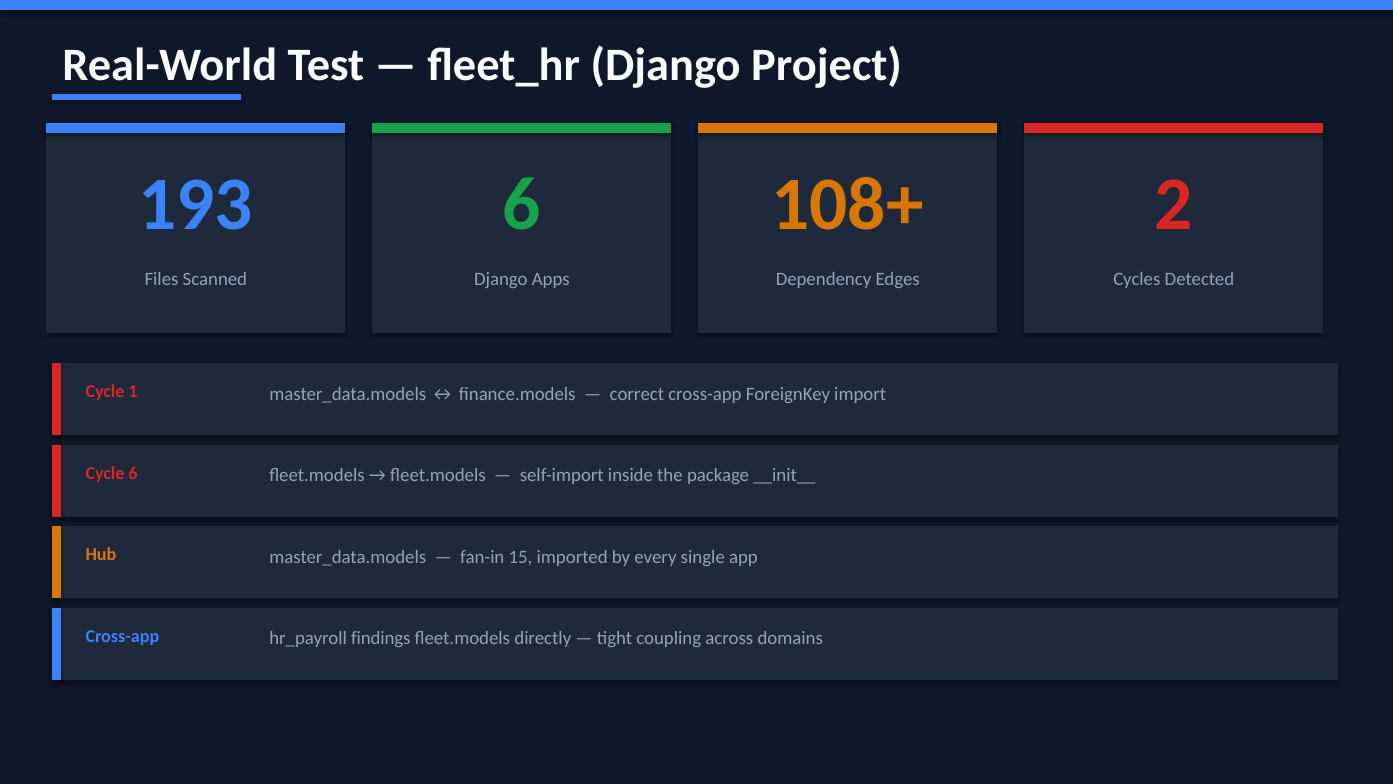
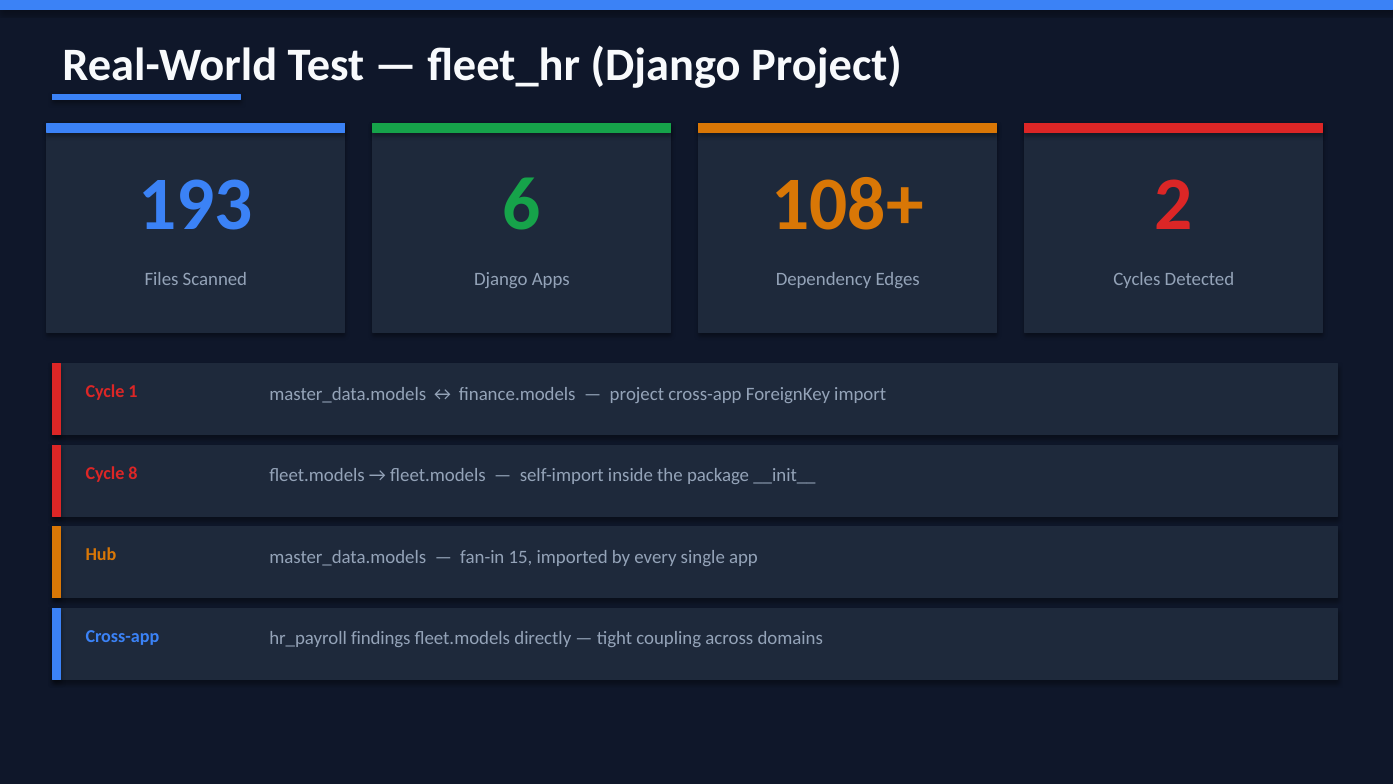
correct at (637, 394): correct -> project
Cycle 6: 6 -> 8
